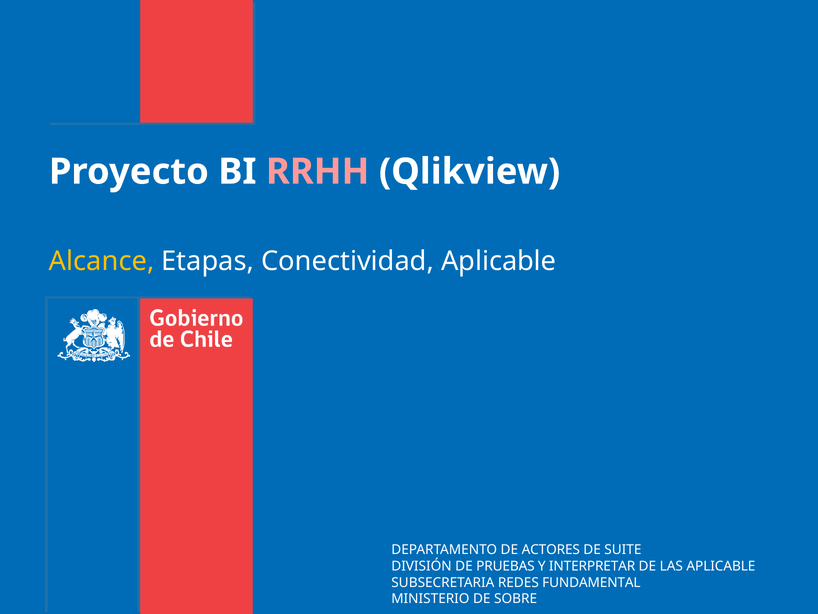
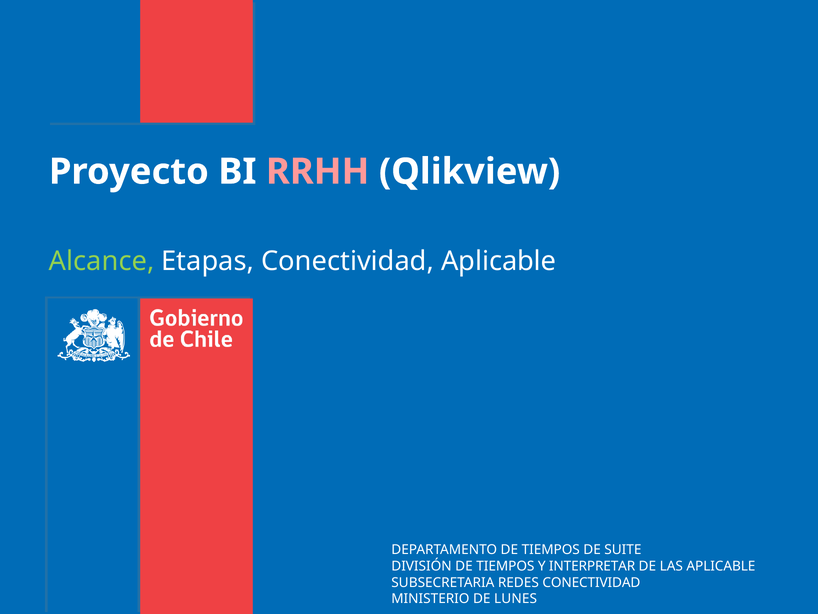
Alcance colour: yellow -> light green
DEPARTAMENTO DE ACTORES: ACTORES -> TIEMPOS
DIVISIÓN DE PRUEBAS: PRUEBAS -> TIEMPOS
REDES FUNDAMENTAL: FUNDAMENTAL -> CONECTIVIDAD
SOBRE: SOBRE -> LUNES
